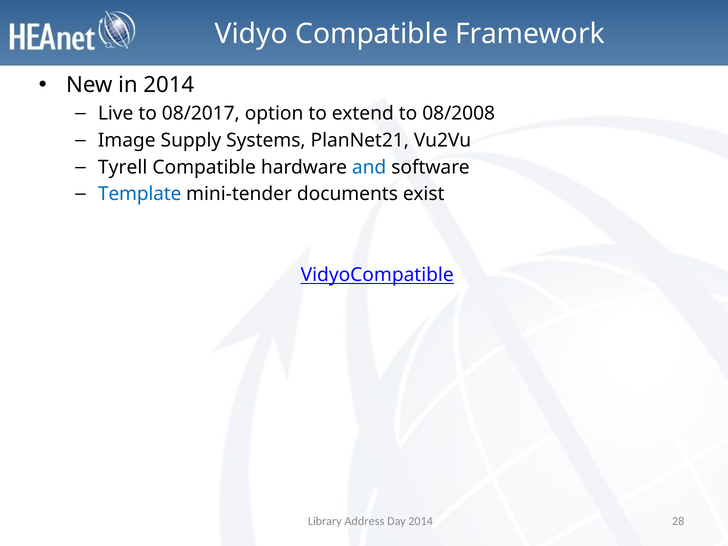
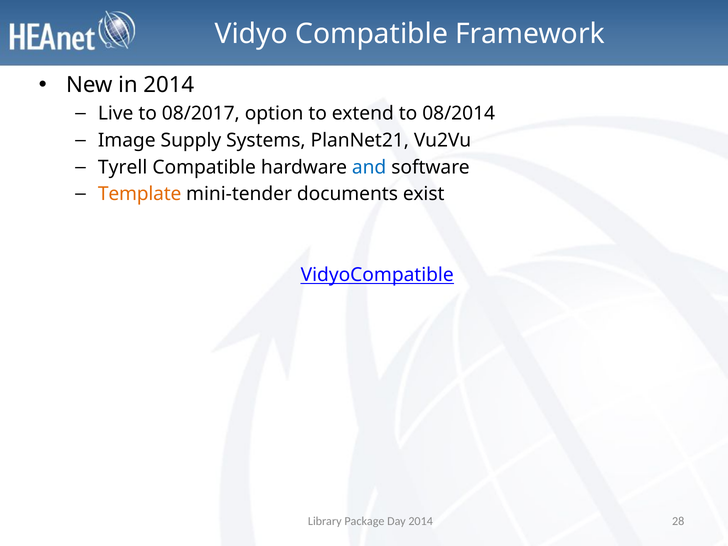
08/2008: 08/2008 -> 08/2014
Template colour: blue -> orange
Address: Address -> Package
